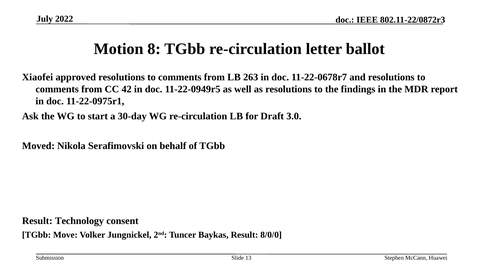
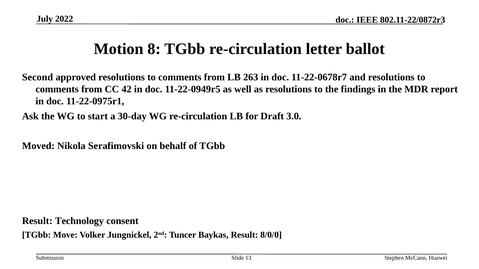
Xiaofei: Xiaofei -> Second
